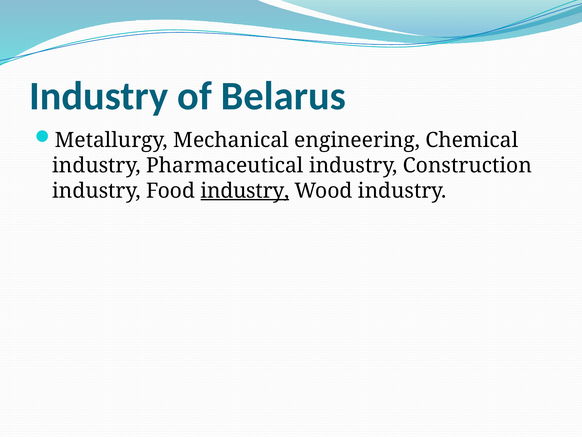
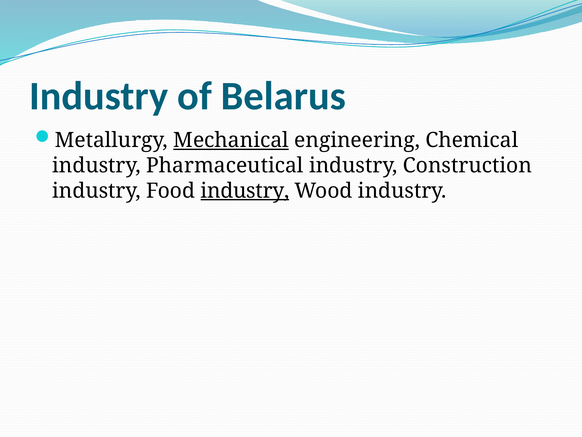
Mechanical underline: none -> present
